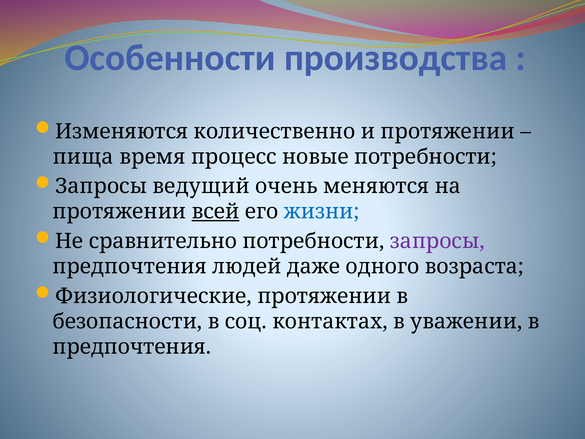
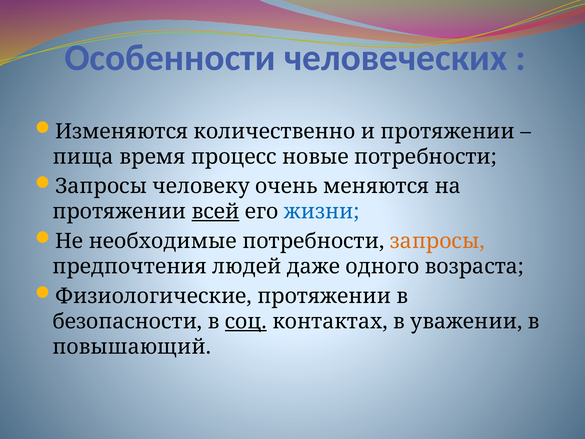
производства: производства -> человеческих
ведущий: ведущий -> человеку
сравнительно: сравнительно -> необходимые
запросы at (437, 241) colour: purple -> orange
соц underline: none -> present
предпочтения at (132, 347): предпочтения -> повышающий
